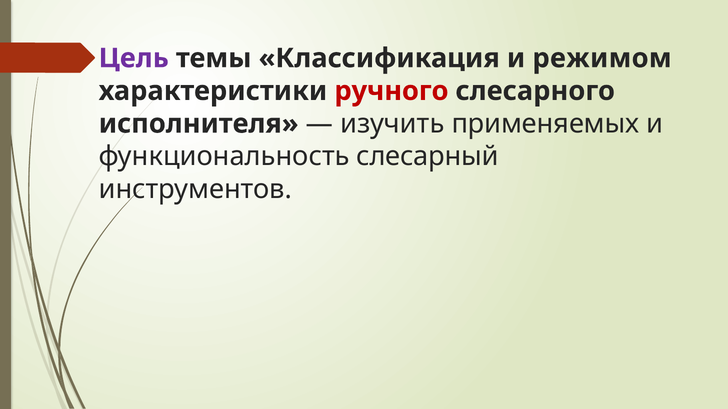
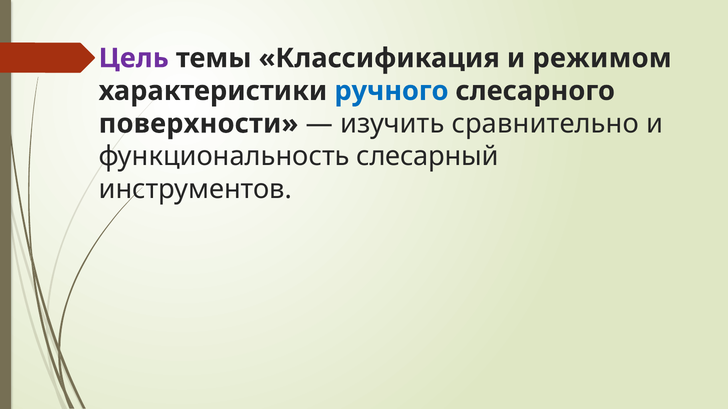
ручного colour: red -> blue
исполнителя: исполнителя -> поверхности
применяемых: применяемых -> сравнительно
